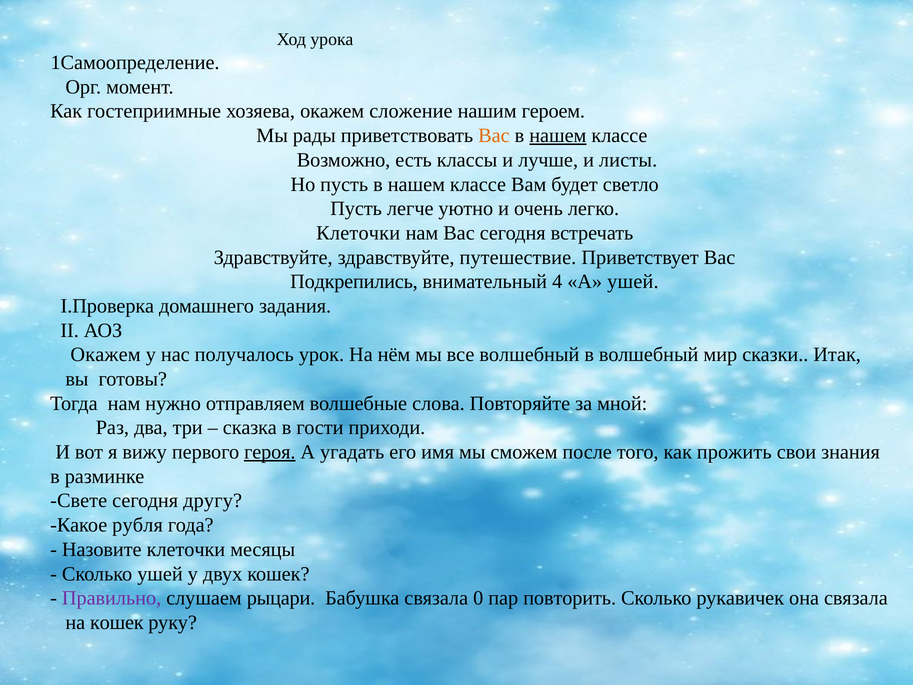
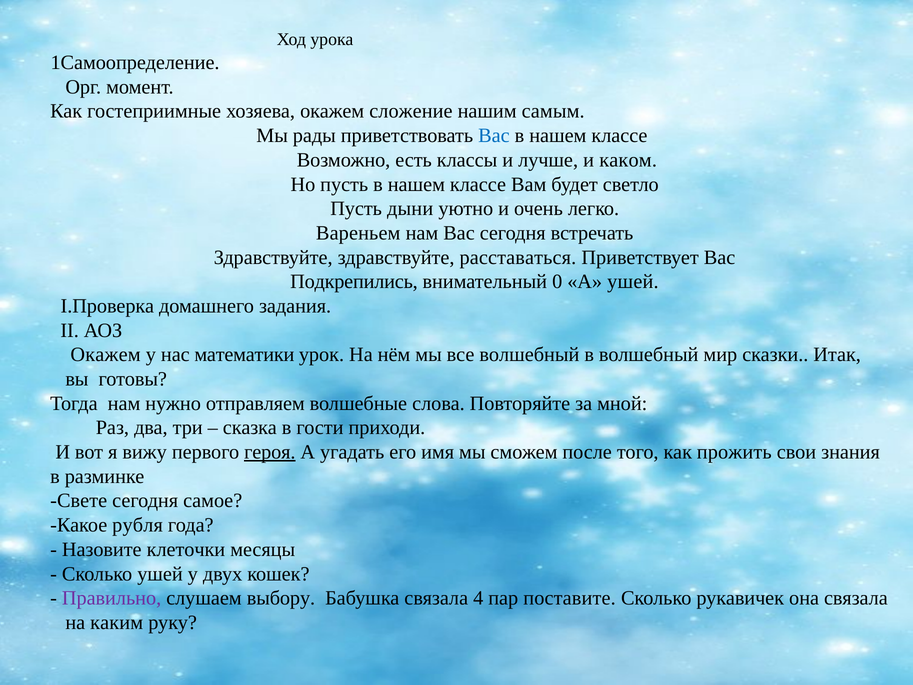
героем: героем -> самым
Вас at (494, 136) colour: orange -> blue
нашем at (558, 136) underline: present -> none
листы: листы -> каком
легче: легче -> дыни
Клеточки at (358, 233): Клеточки -> Вареньем
путешествие: путешествие -> расставаться
4: 4 -> 0
получалось: получалось -> математики
другу: другу -> самое
рыцари: рыцари -> выбору
0: 0 -> 4
повторить: повторить -> поставите
на кошек: кошек -> каким
